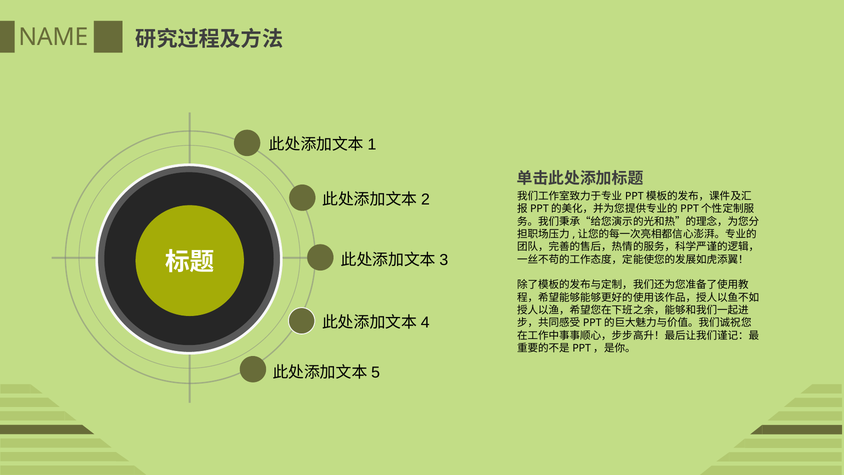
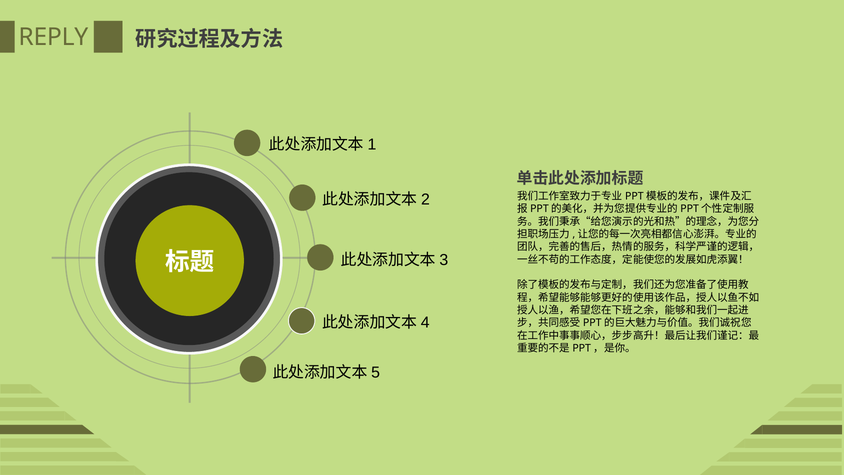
NAME: NAME -> REPLY
